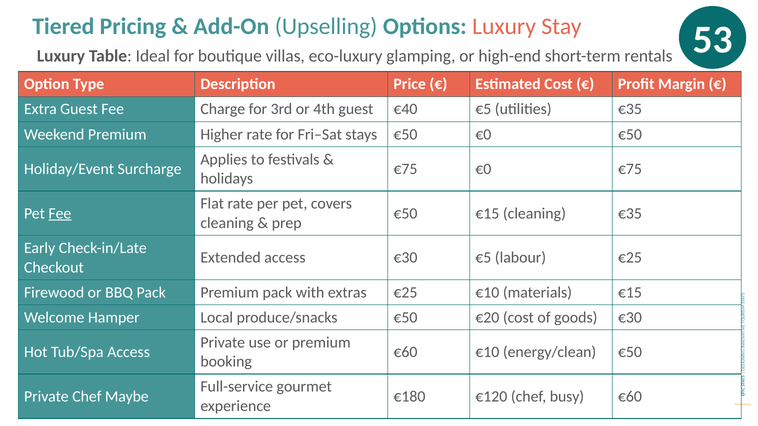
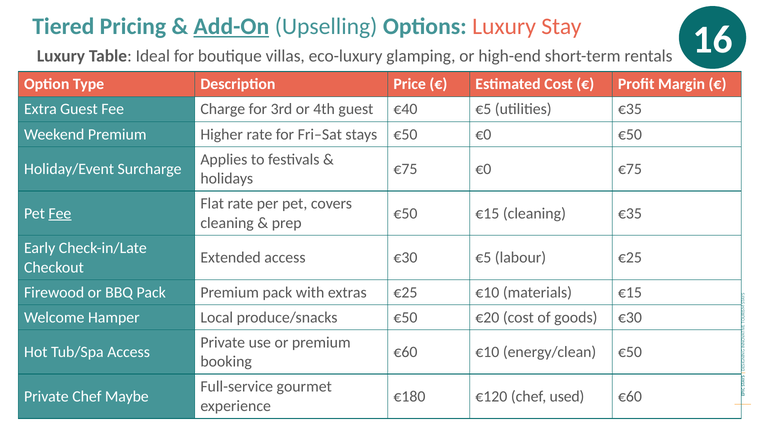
Add-On underline: none -> present
53: 53 -> 16
busy: busy -> used
